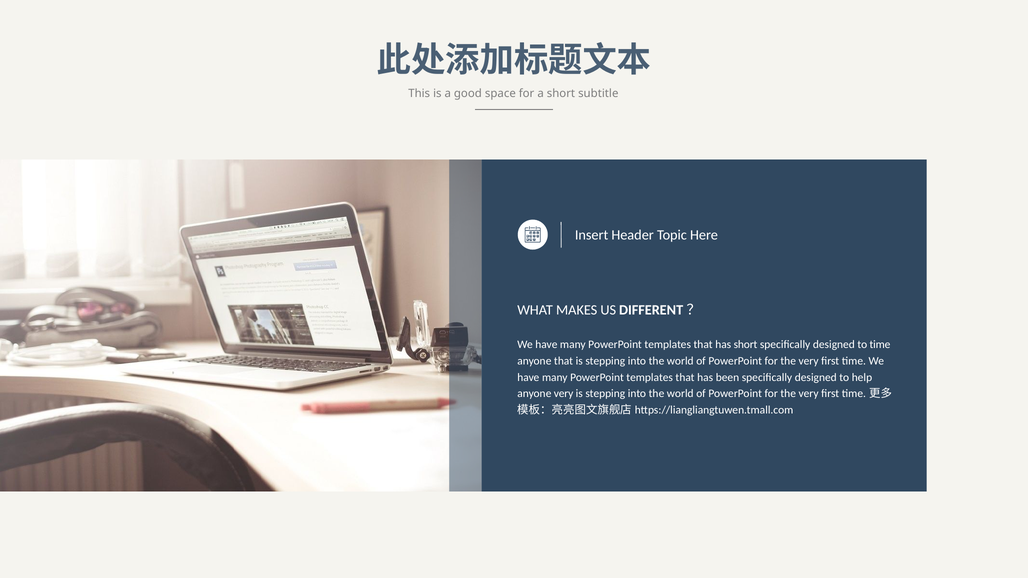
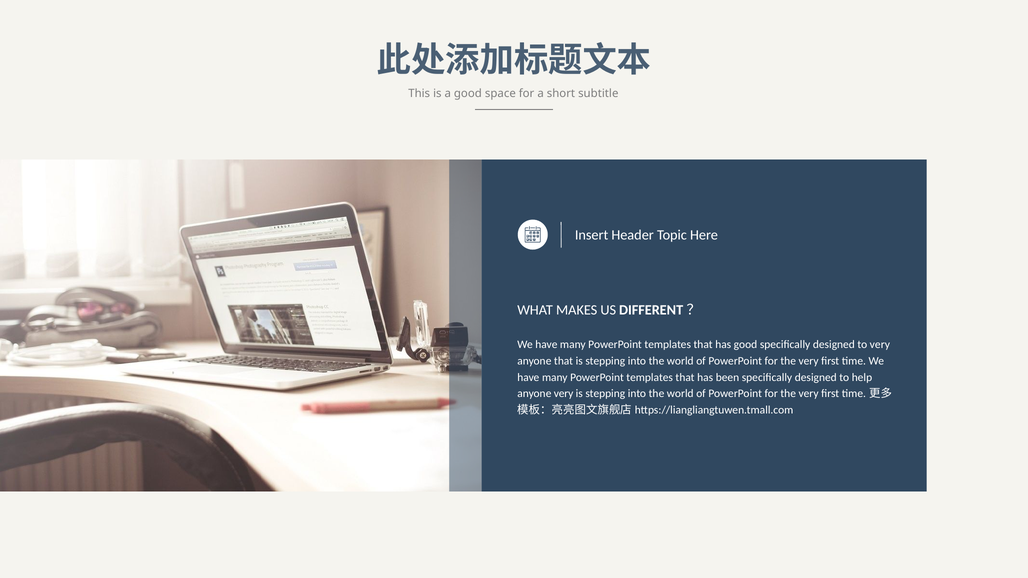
has short: short -> good
to time: time -> very
